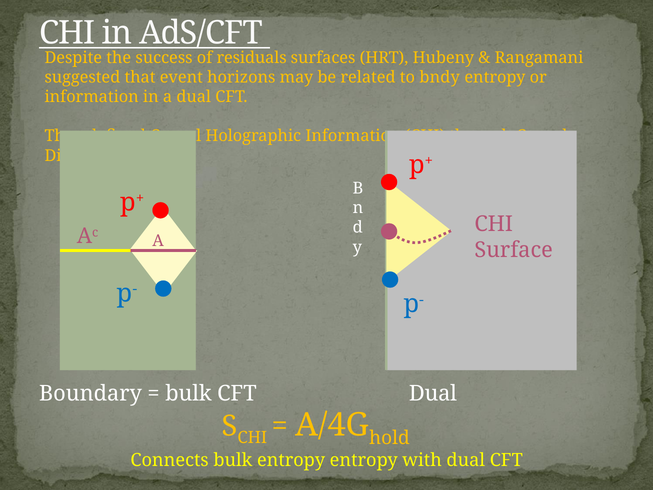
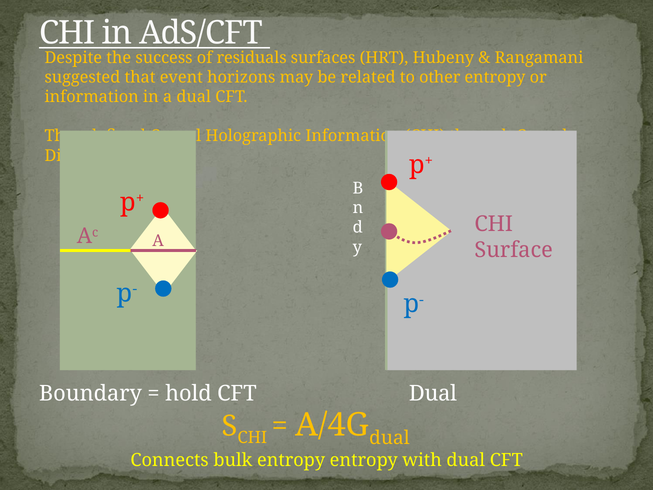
bndy: bndy -> other
bulk at (188, 393): bulk -> hold
hold at (389, 438): hold -> dual
